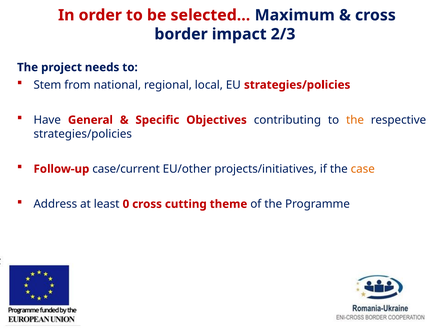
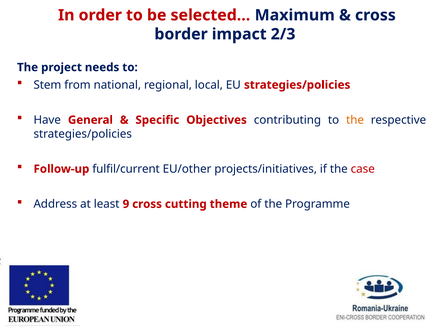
case/current: case/current -> fulfil/current
case colour: orange -> red
0: 0 -> 9
